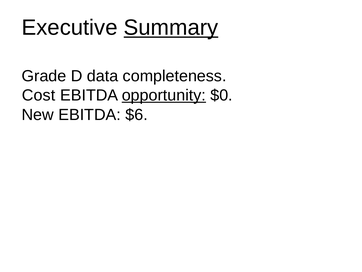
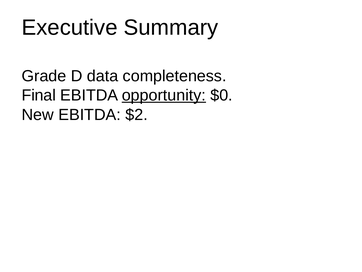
Summary underline: present -> none
Cost: Cost -> Final
$6: $6 -> $2
